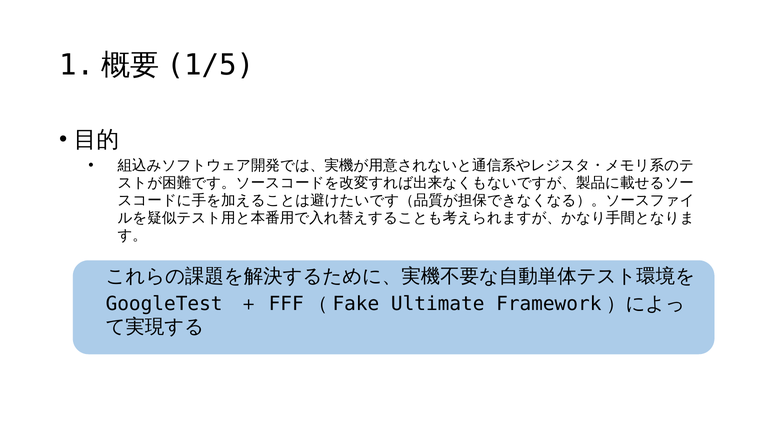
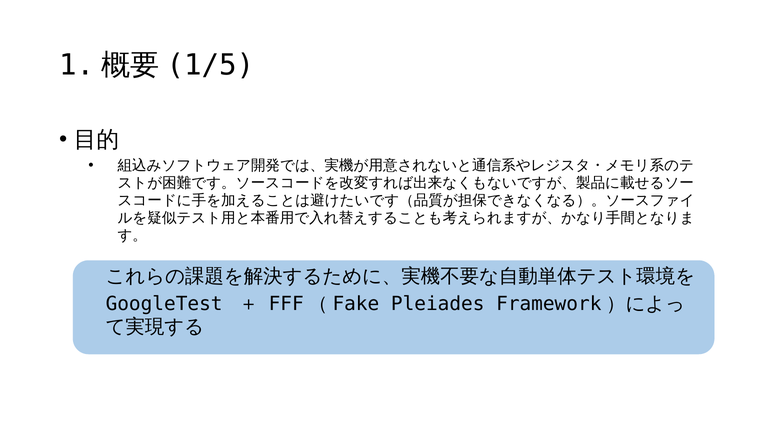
Ultimate: Ultimate -> Pleiades
